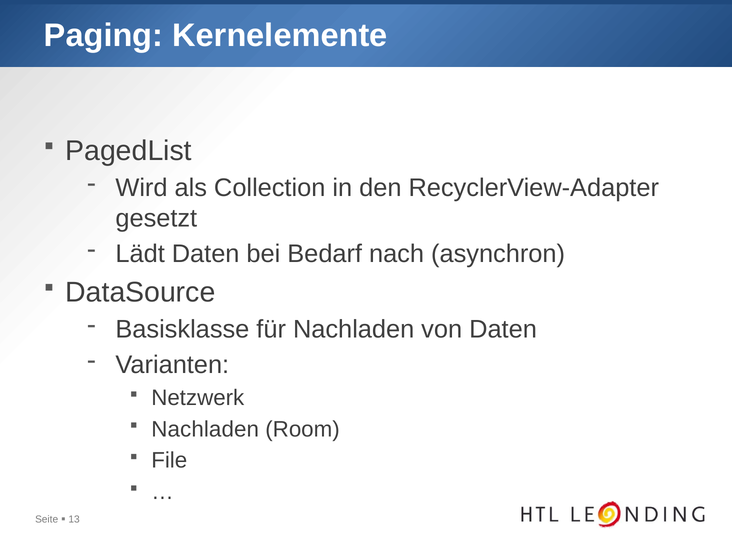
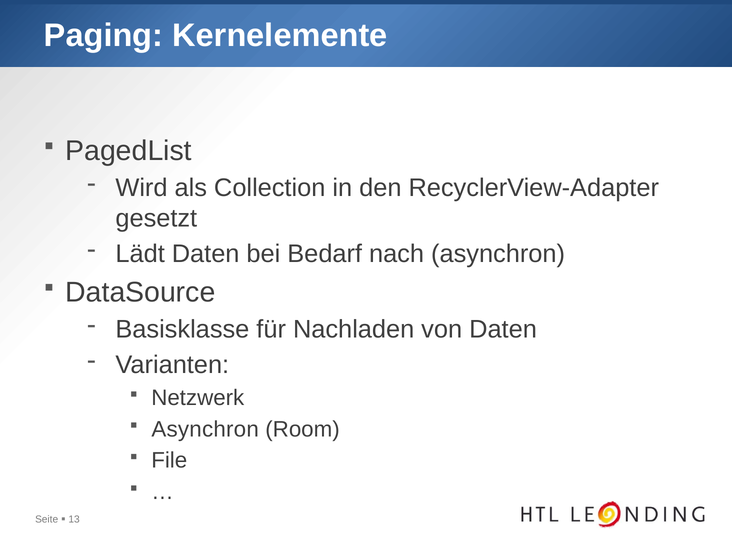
Nachladen at (205, 429): Nachladen -> Asynchron
